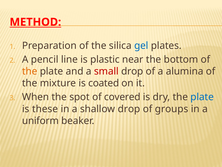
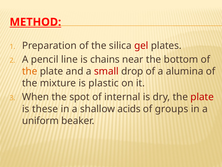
gel colour: blue -> red
plastic: plastic -> chains
coated: coated -> plastic
covered: covered -> internal
plate at (202, 97) colour: blue -> red
shallow drop: drop -> acids
